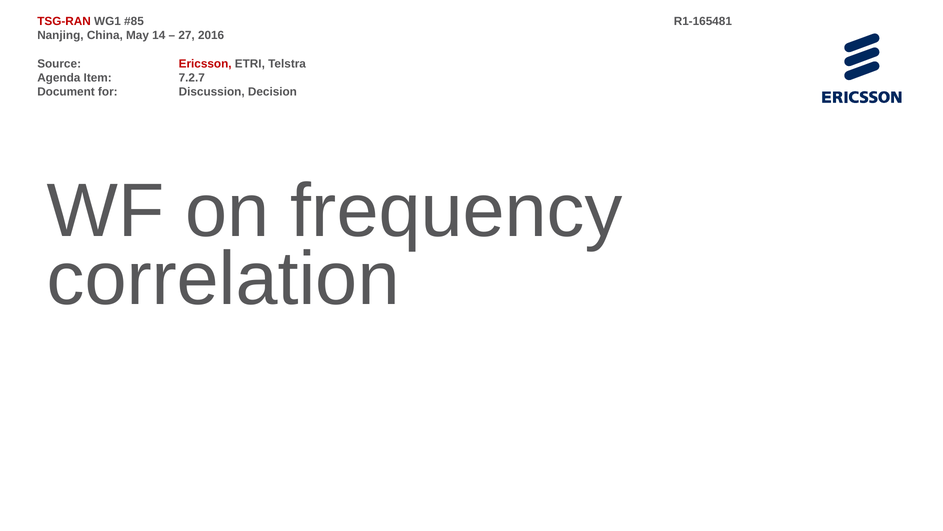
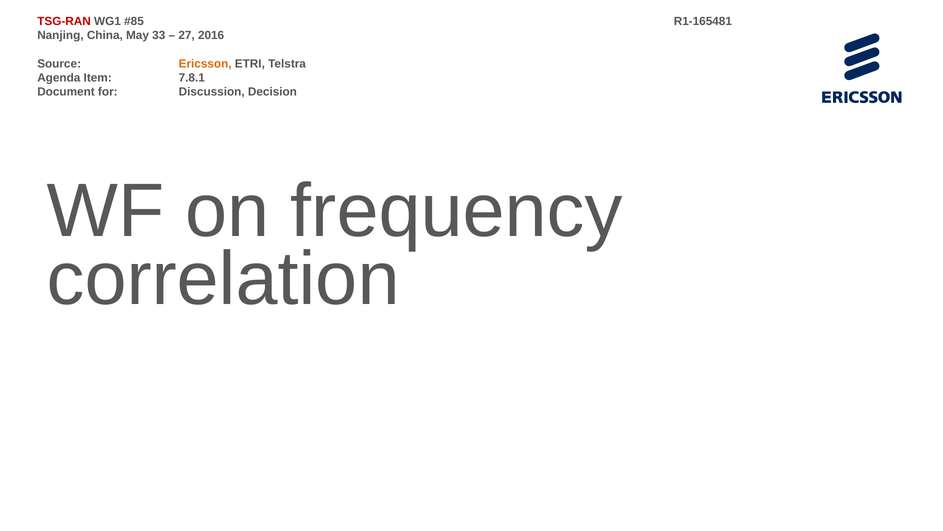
14: 14 -> 33
Ericsson colour: red -> orange
7.2.7: 7.2.7 -> 7.8.1
